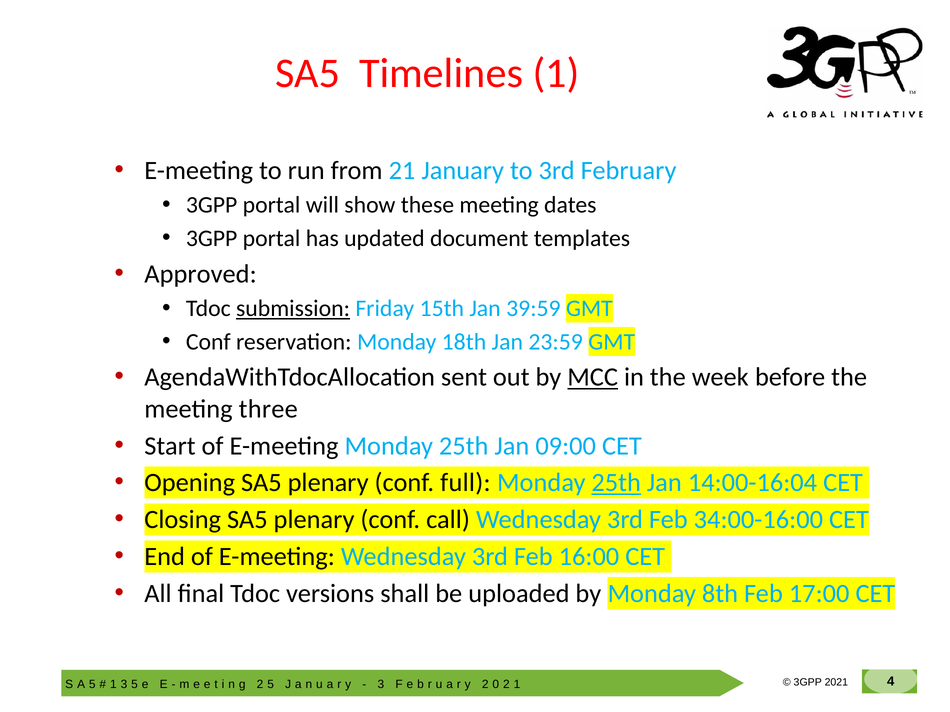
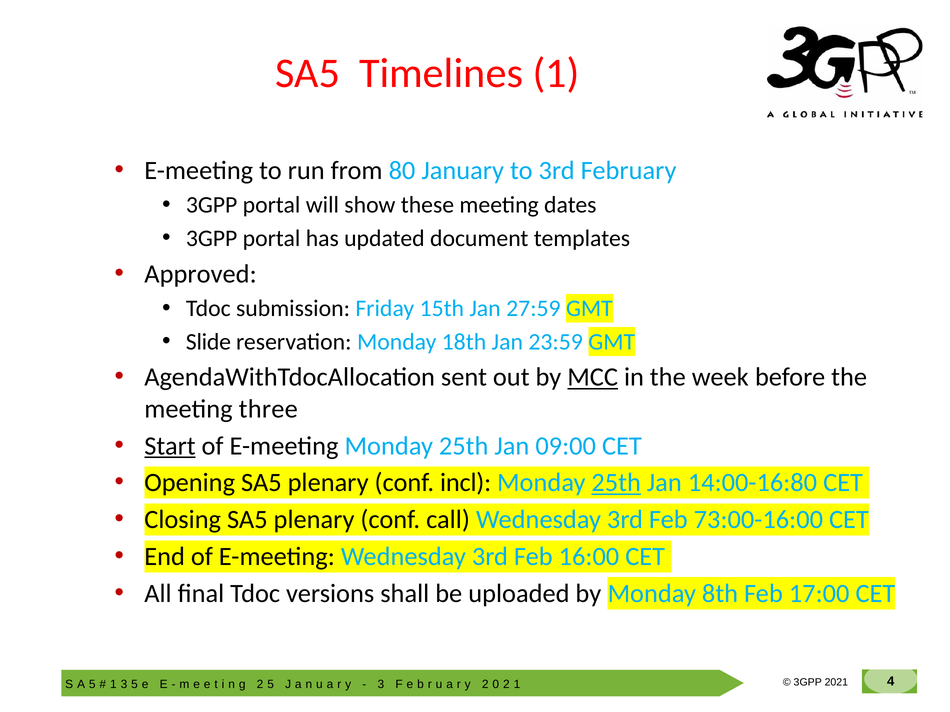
21: 21 -> 80
submission underline: present -> none
39:59: 39:59 -> 27:59
Conf at (208, 342): Conf -> Slide
Start underline: none -> present
full: full -> incl
14:00-16:04: 14:00-16:04 -> 14:00-16:80
34:00-16:00: 34:00-16:00 -> 73:00-16:00
